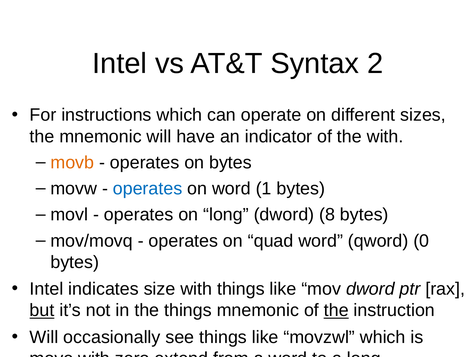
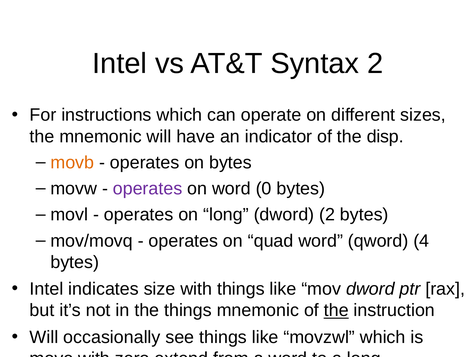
the with: with -> disp
operates at (148, 189) colour: blue -> purple
1: 1 -> 0
dword 8: 8 -> 2
0: 0 -> 4
but underline: present -> none
